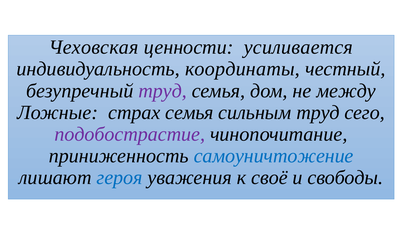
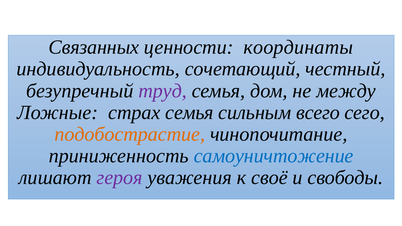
Чеховская: Чеховская -> Связанных
усиливается: усиливается -> координаты
координаты: координаты -> сочетающий
сильным труд: труд -> всего
подобострастие colour: purple -> orange
героя colour: blue -> purple
